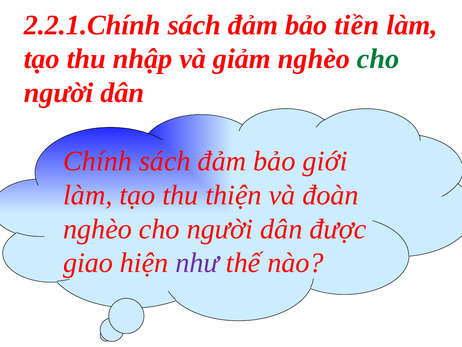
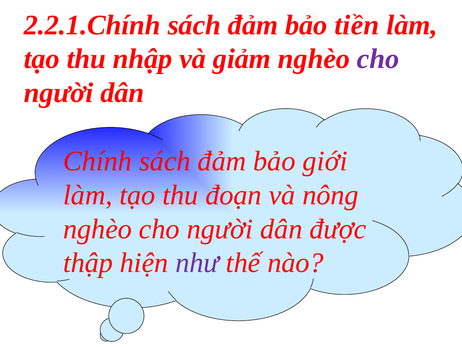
cho at (378, 59) colour: green -> purple
thiện: thiện -> đoạn
đoàn: đoàn -> nông
giao: giao -> thập
